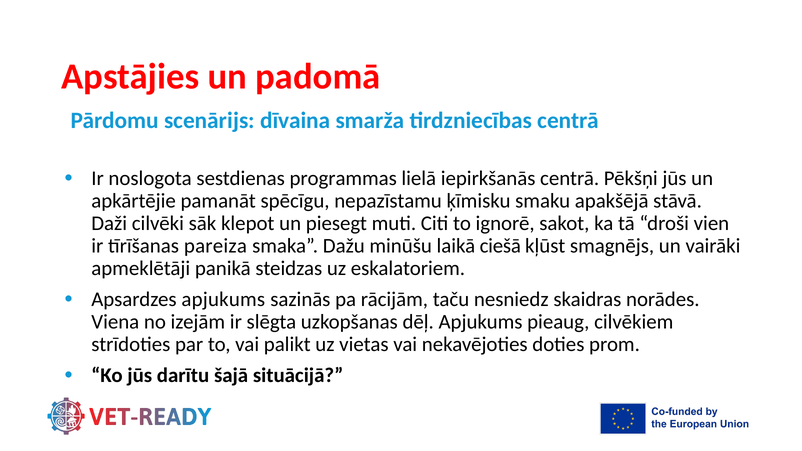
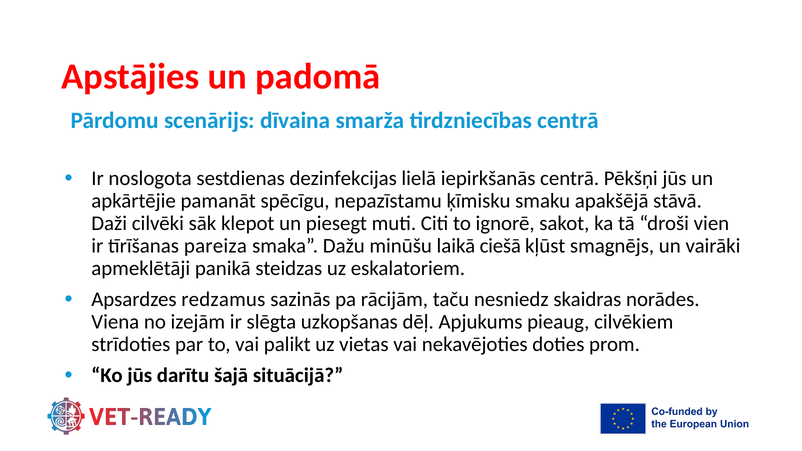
programmas: programmas -> dezinfekcijas
Apsardzes apjukums: apjukums -> redzamus
